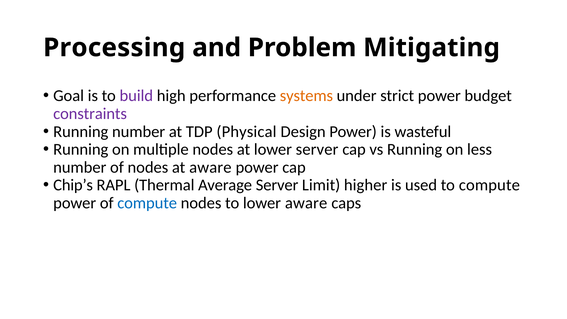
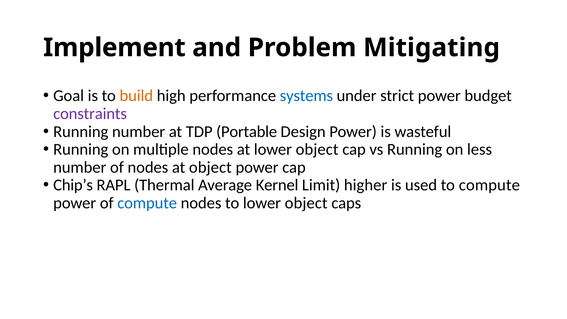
Processing: Processing -> Implement
build colour: purple -> orange
systems colour: orange -> blue
Physical: Physical -> Portable
at lower server: server -> object
at aware: aware -> object
Average Server: Server -> Kernel
to lower aware: aware -> object
